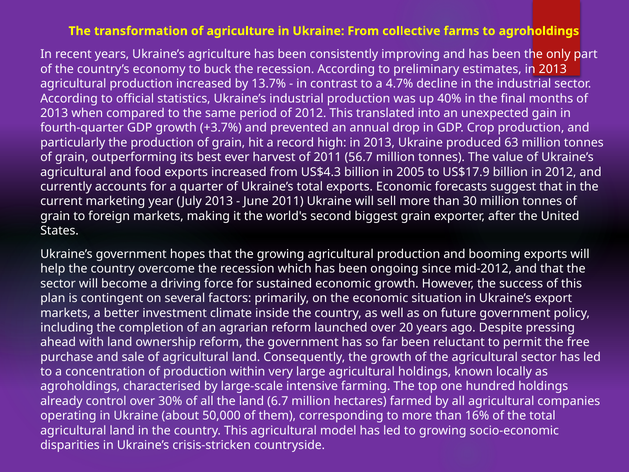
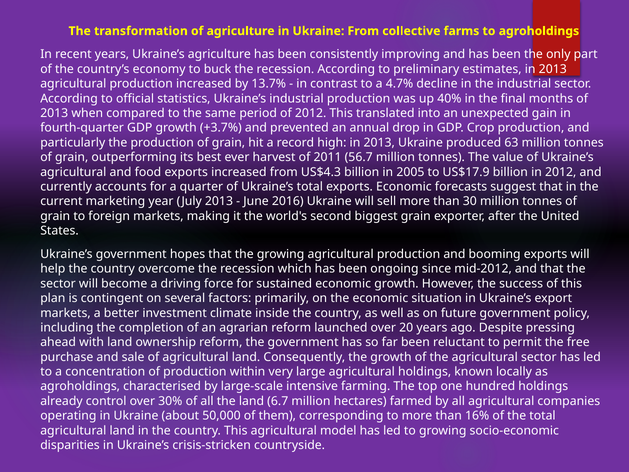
June 2011: 2011 -> 2016
